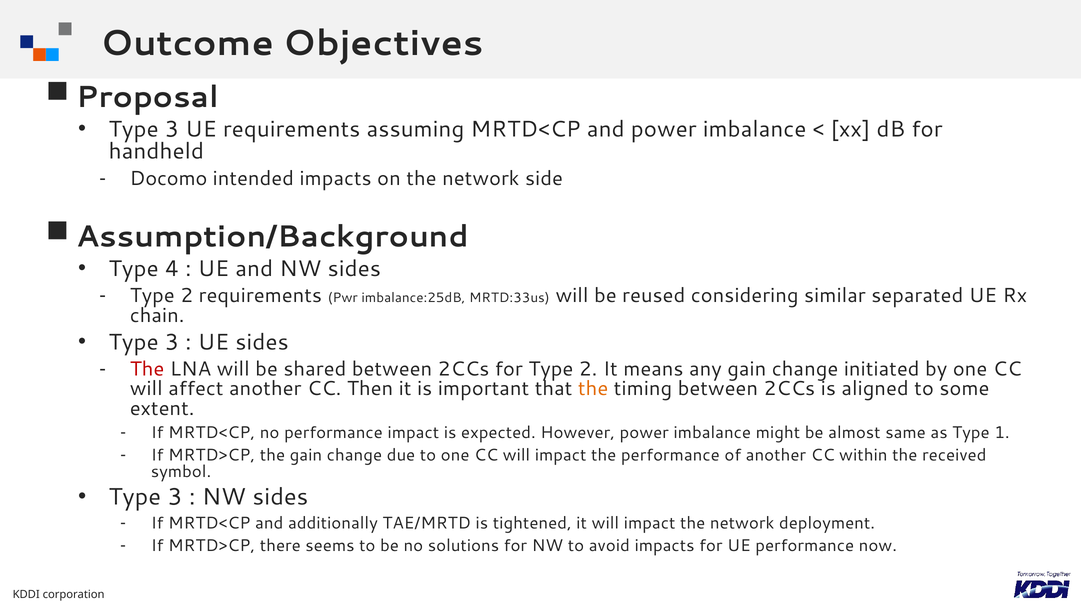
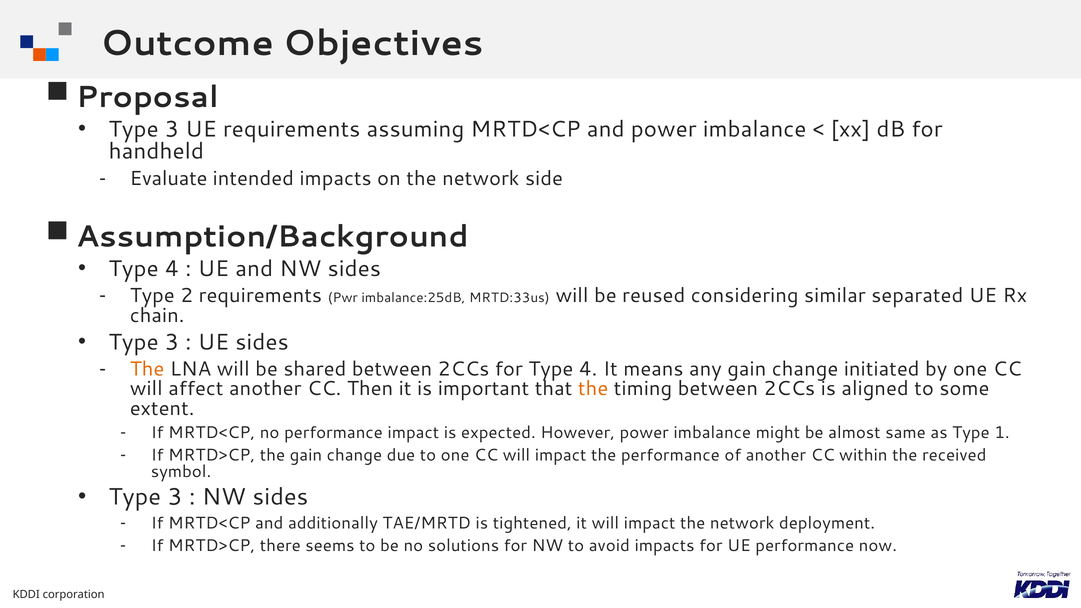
Docomo: Docomo -> Evaluate
The at (147, 369) colour: red -> orange
for Type 2: 2 -> 4
